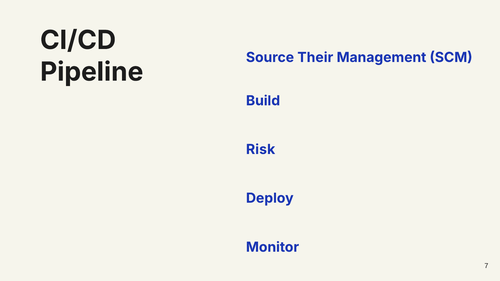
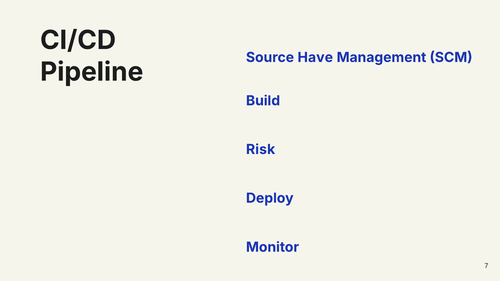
Their: Their -> Have
